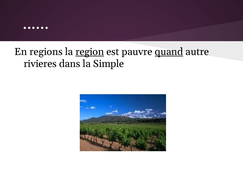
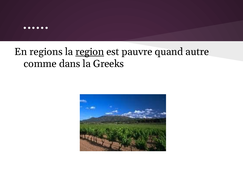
quand underline: present -> none
rivieres: rivieres -> comme
Simple: Simple -> Greeks
